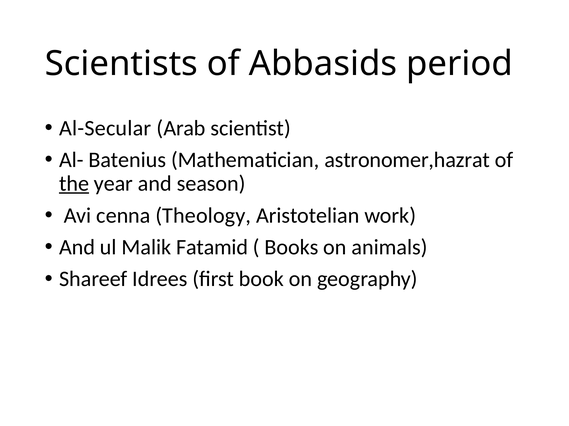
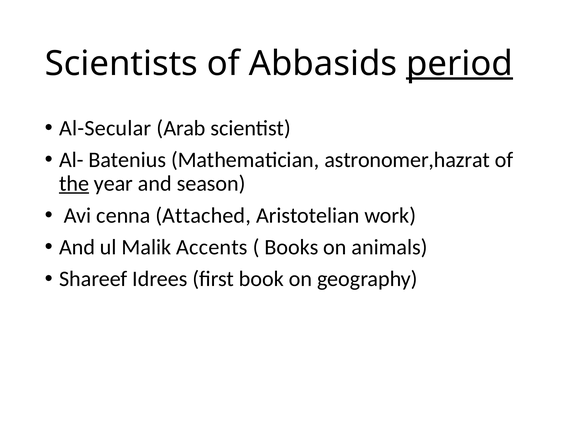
period underline: none -> present
Theology: Theology -> Attached
Fatamid: Fatamid -> Accents
